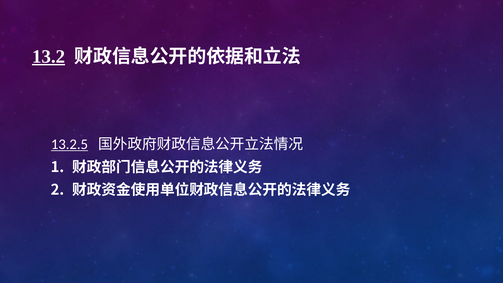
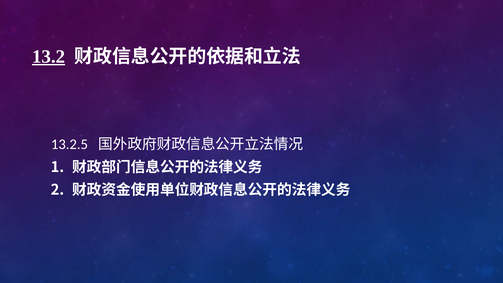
13.2.5 underline: present -> none
